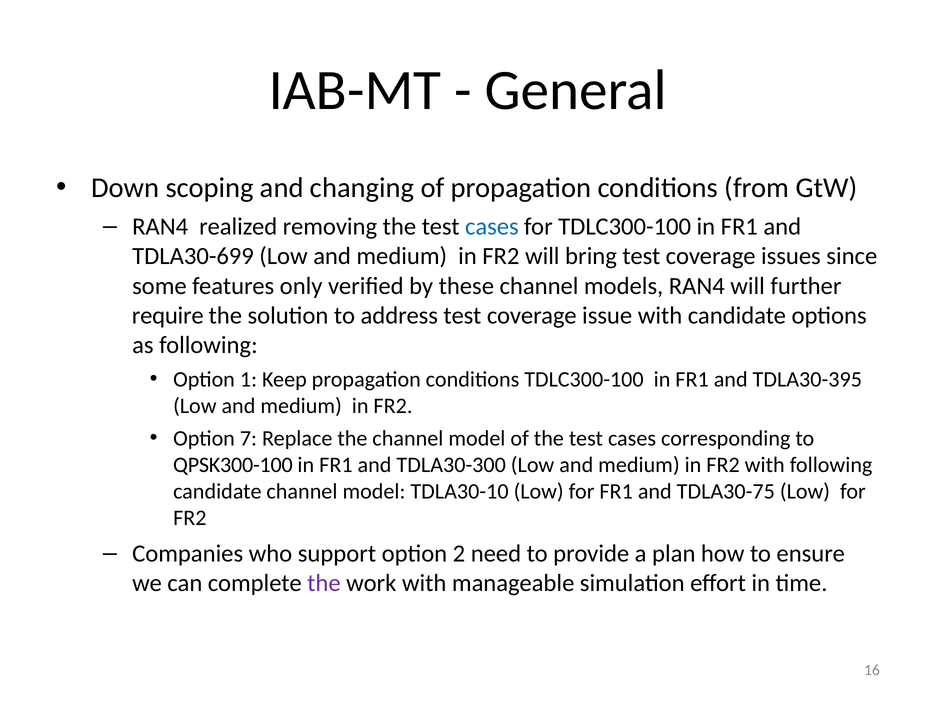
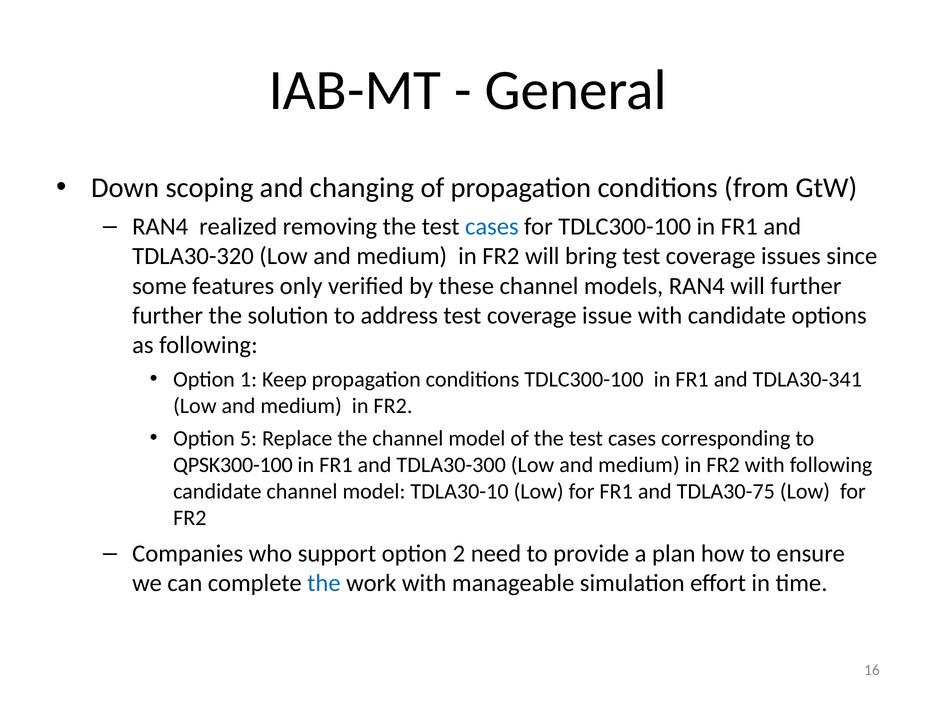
TDLA30-699: TDLA30-699 -> TDLA30-320
require at (168, 316): require -> further
TDLA30-395: TDLA30-395 -> TDLA30-341
7: 7 -> 5
the at (324, 583) colour: purple -> blue
